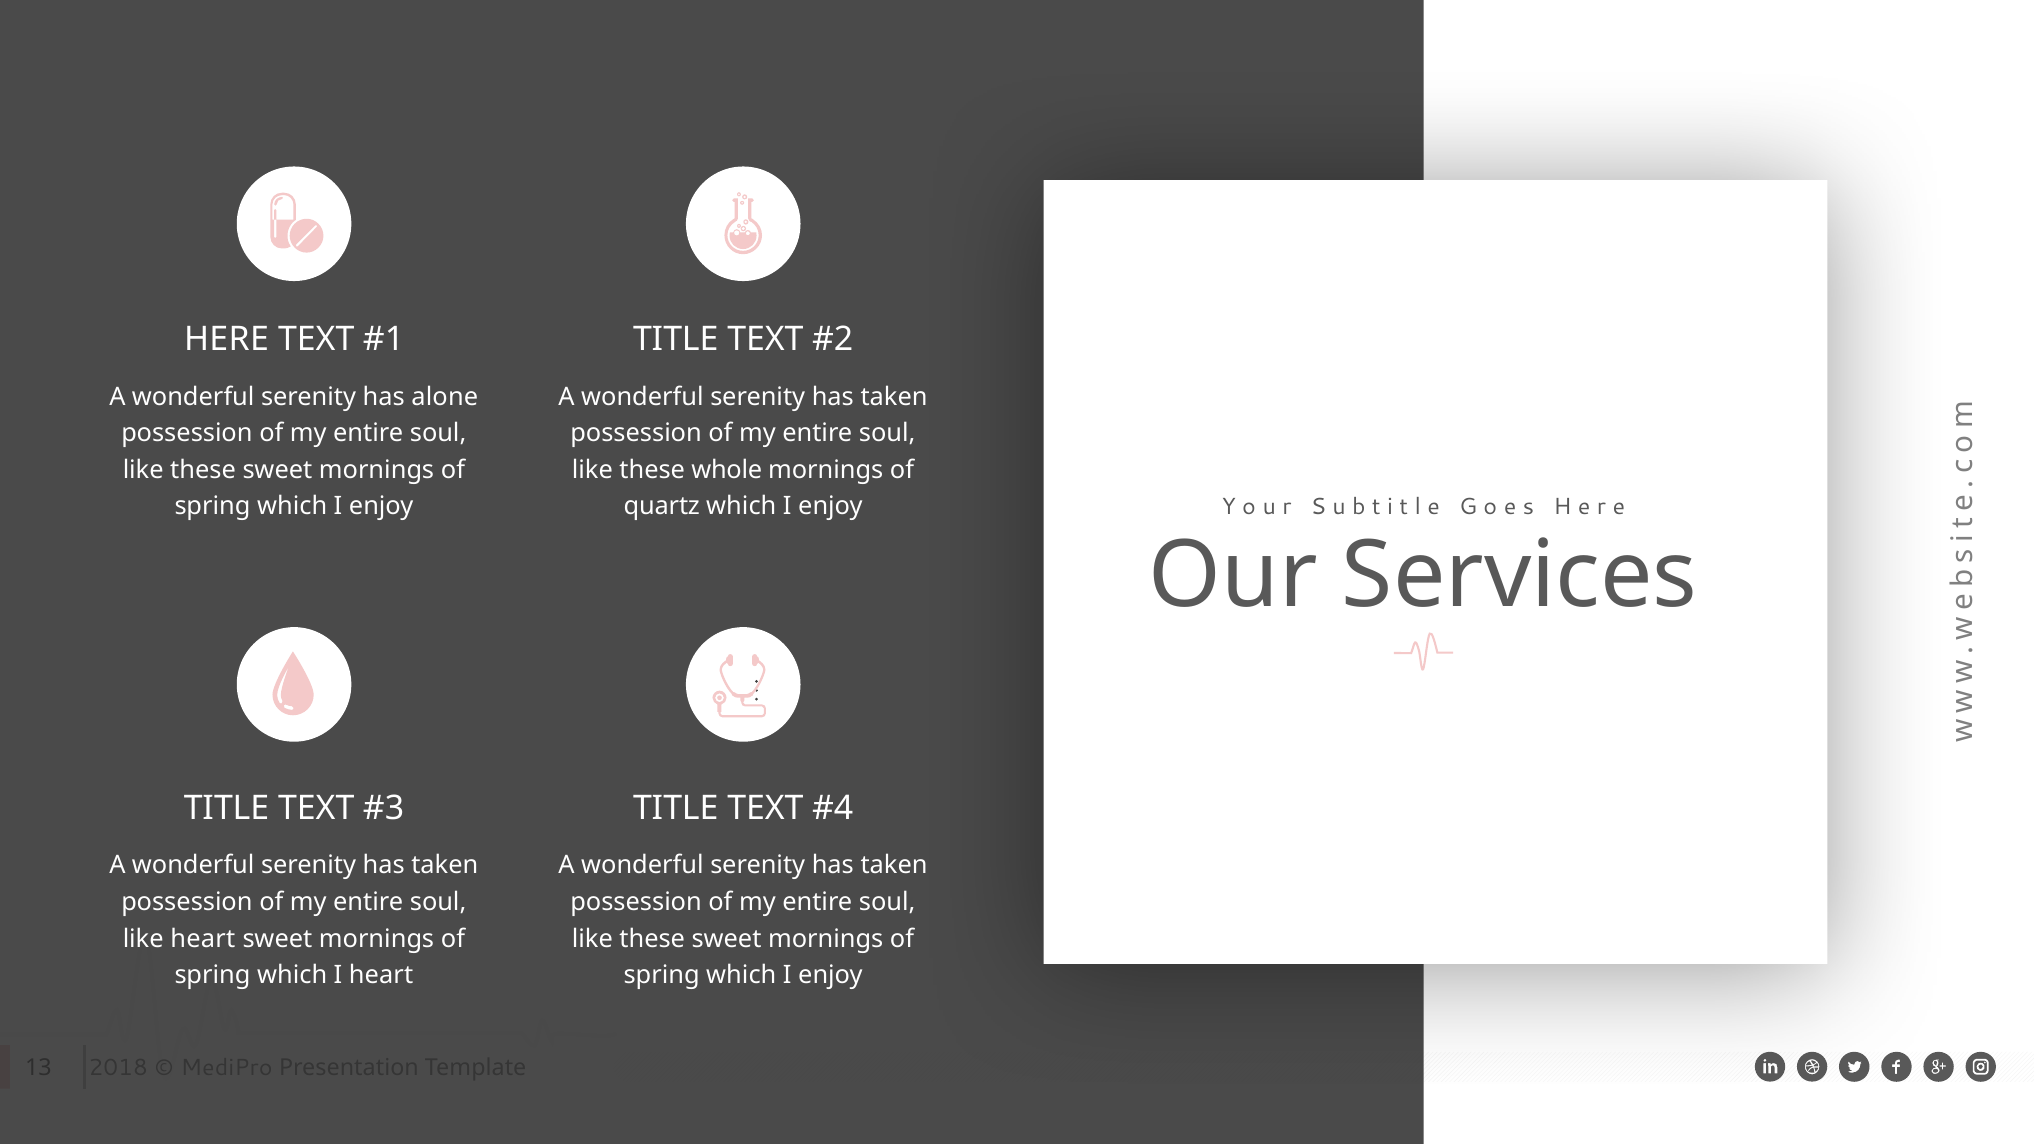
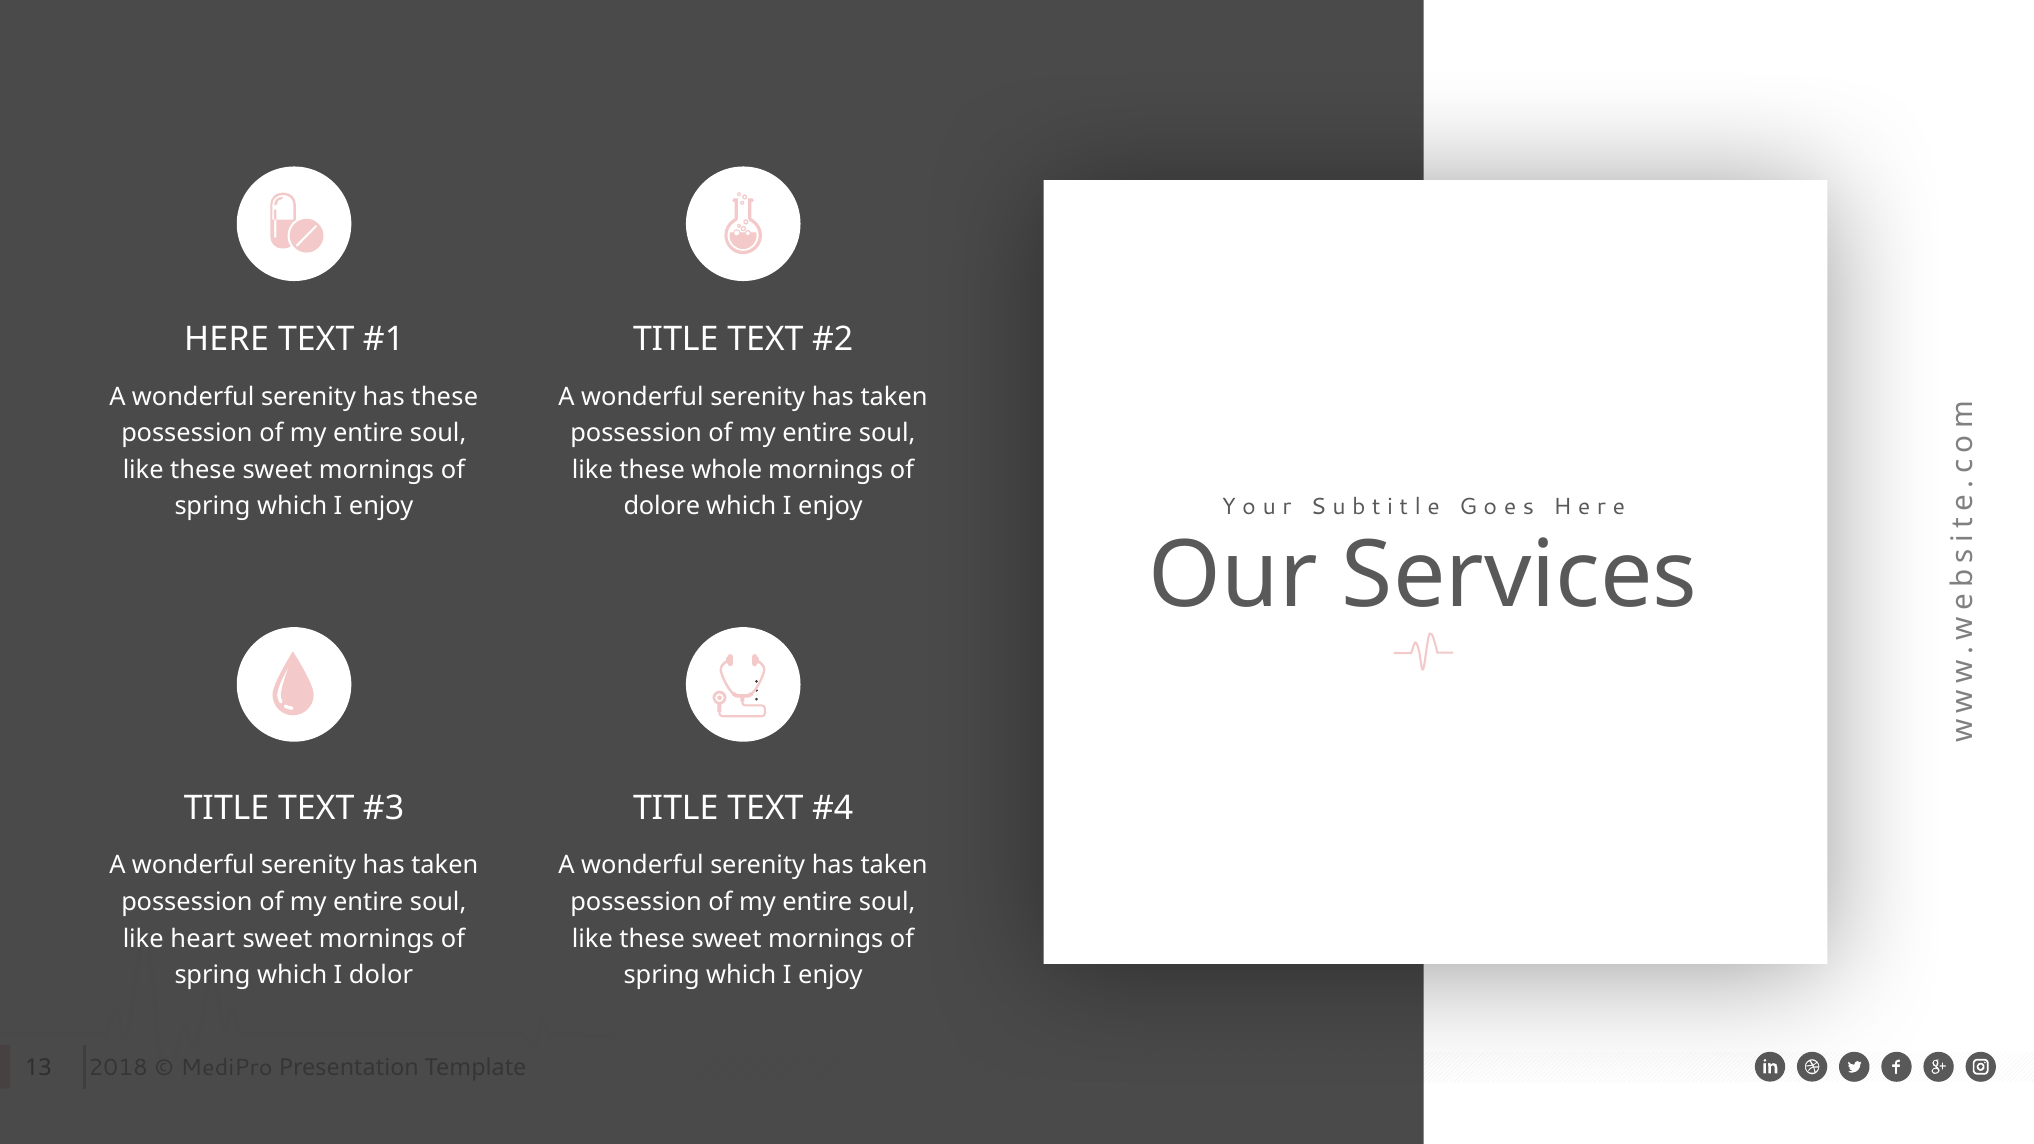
has alone: alone -> these
quartz: quartz -> dolore
I heart: heart -> dolor
